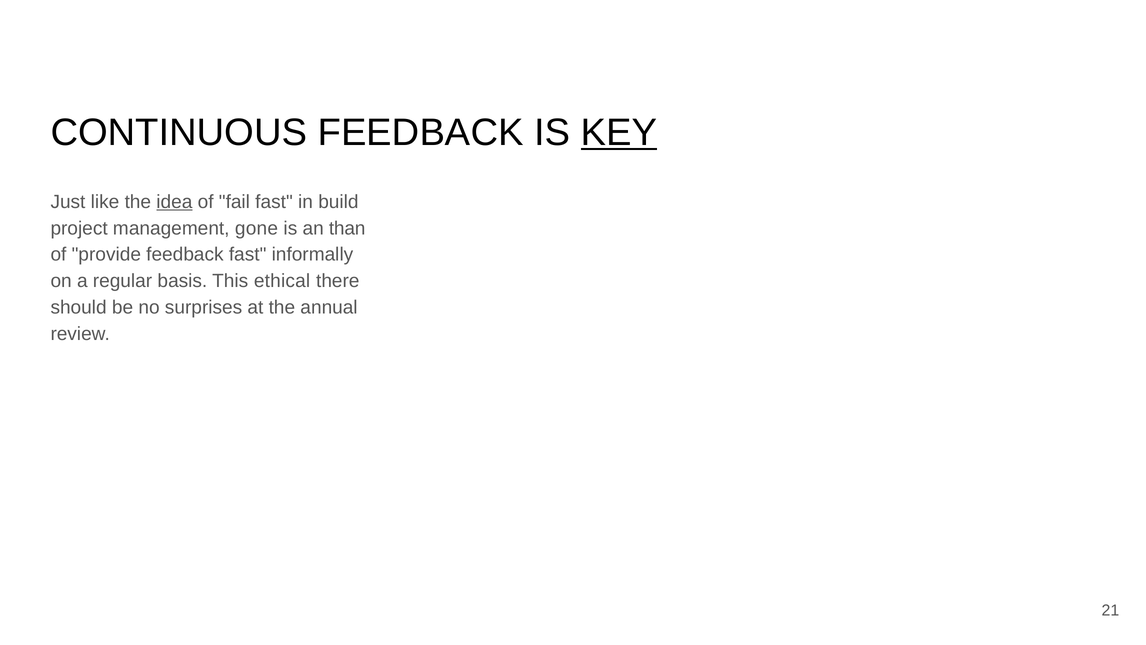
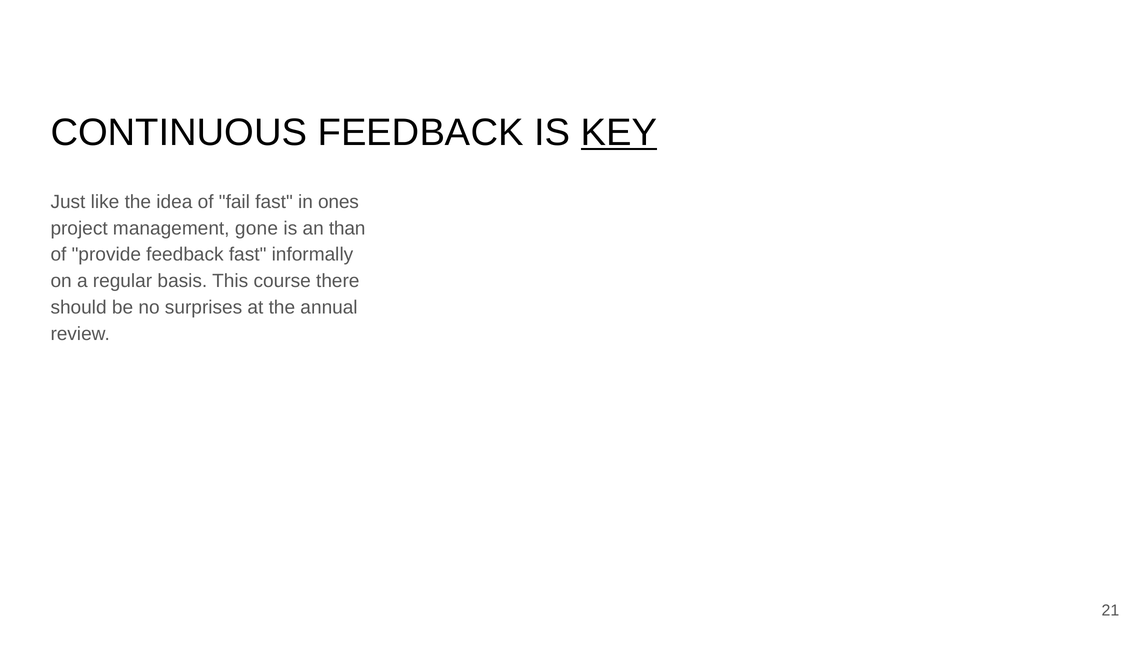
idea underline: present -> none
build: build -> ones
ethical: ethical -> course
